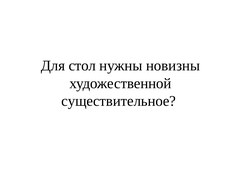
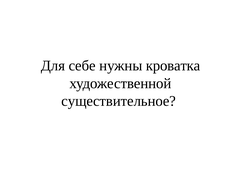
стол: стол -> себе
новизны: новизны -> кроватка
